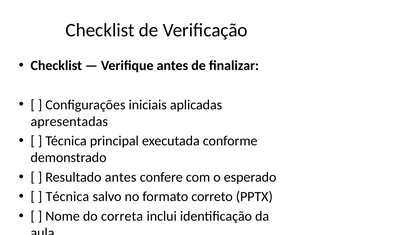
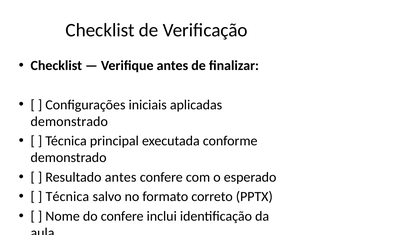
apresentadas at (69, 122): apresentadas -> demonstrado
do correta: correta -> confere
